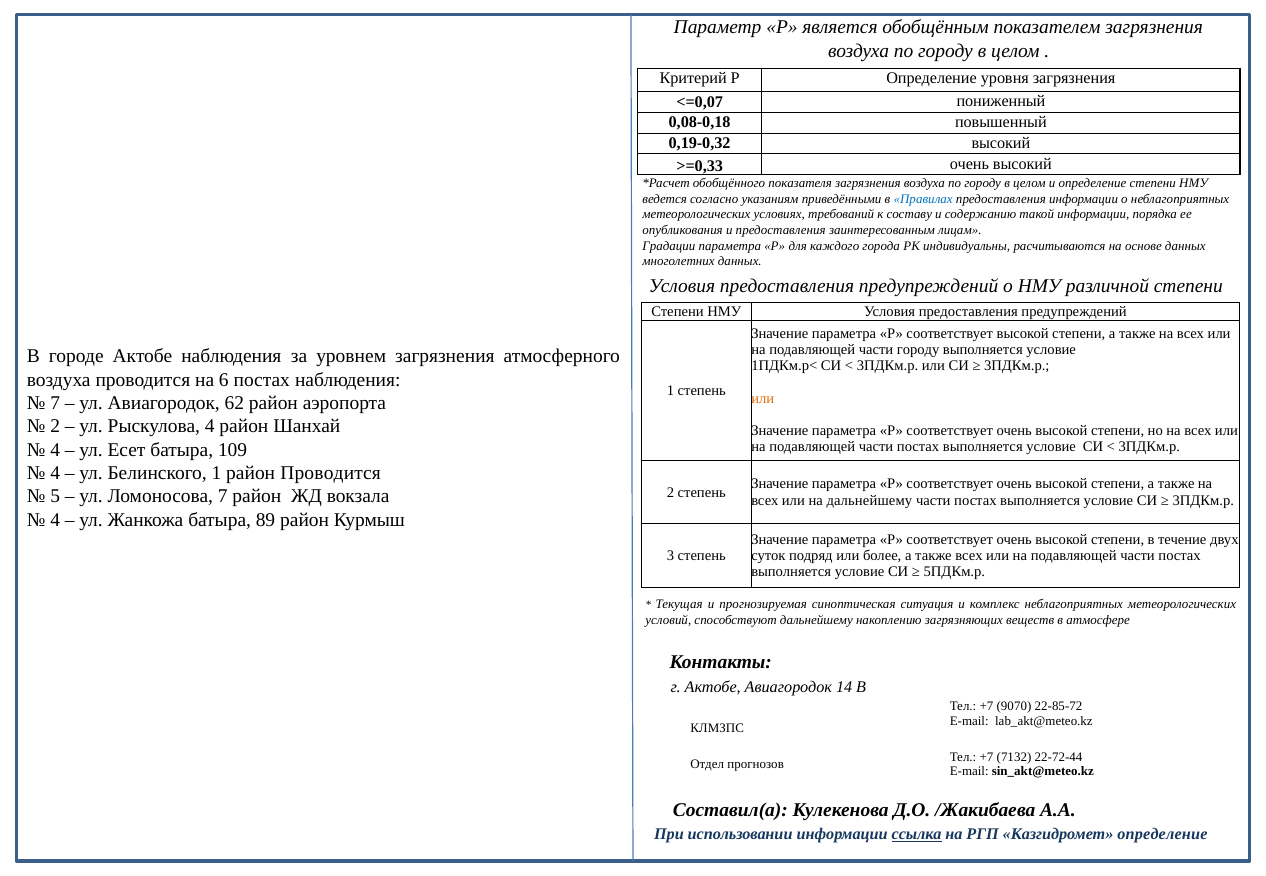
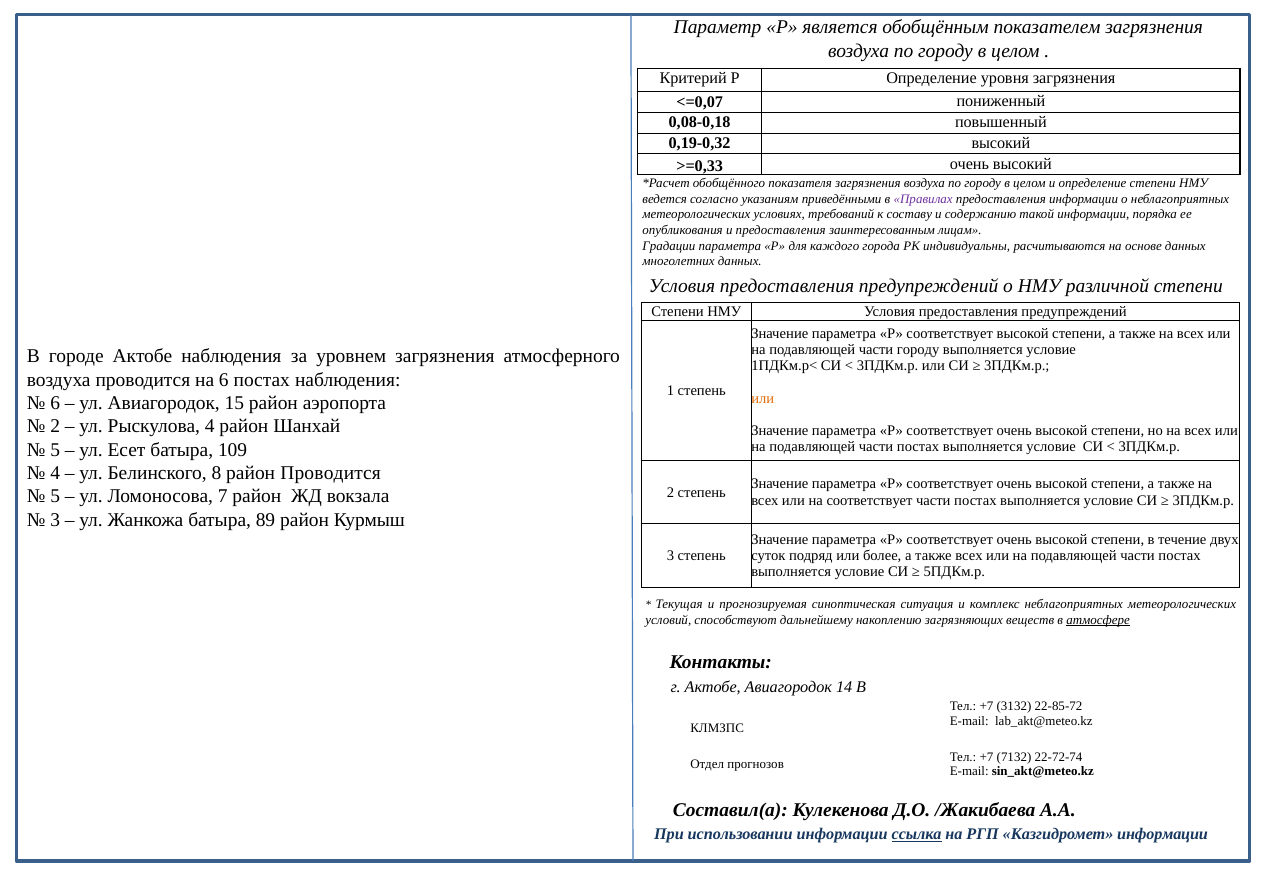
Правилах colour: blue -> purple
7 at (55, 403): 7 -> 6
62: 62 -> 15
4 at (55, 450): 4 -> 5
Белинского 1: 1 -> 8
на дальнейшему: дальнейшему -> соответствует
4 at (55, 520): 4 -> 3
атмосфере underline: none -> present
9070: 9070 -> 3132
22-72-44: 22-72-44 -> 22-72-74
Казгидромет определение: определение -> информации
